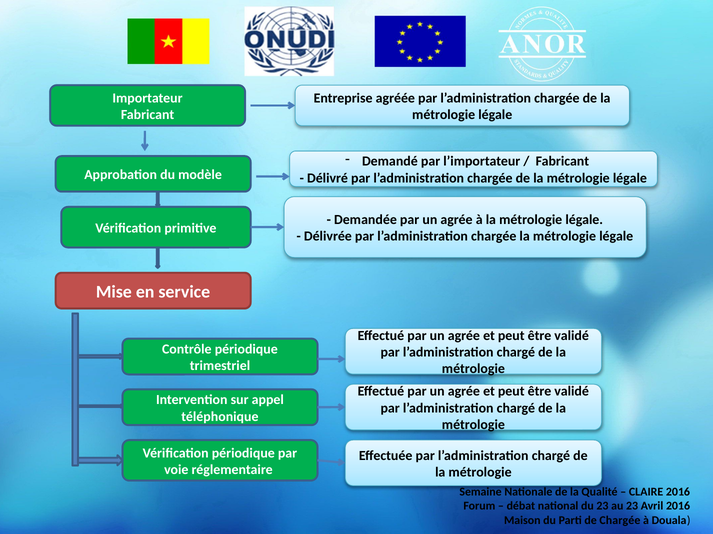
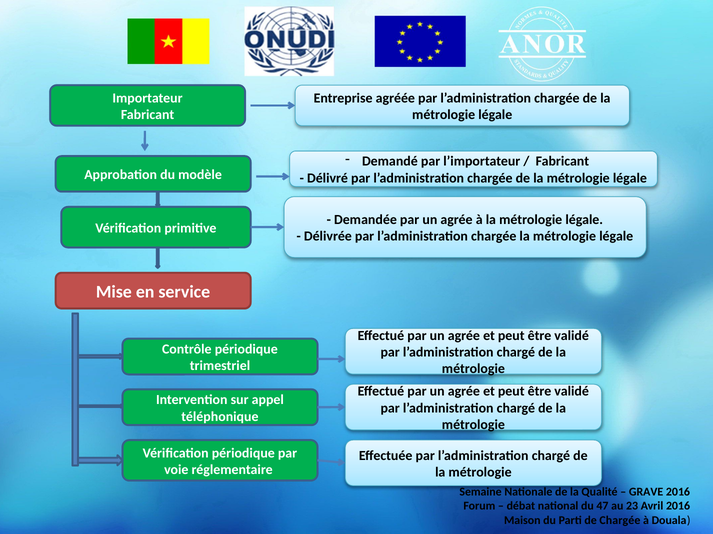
CLAIRE: CLAIRE -> GRAVE
du 23: 23 -> 47
